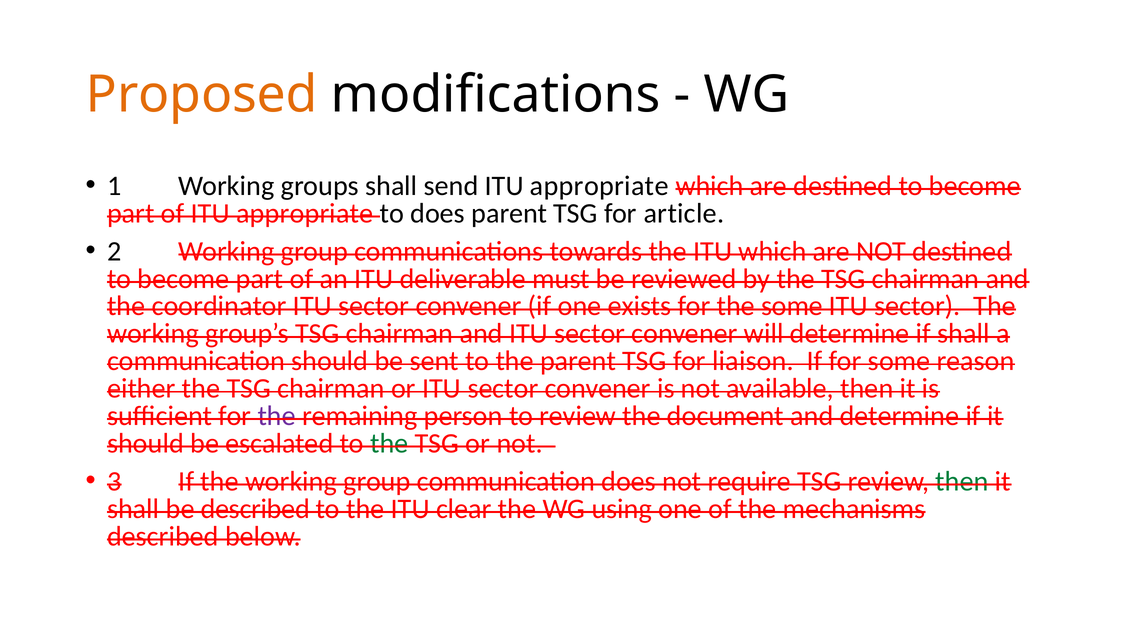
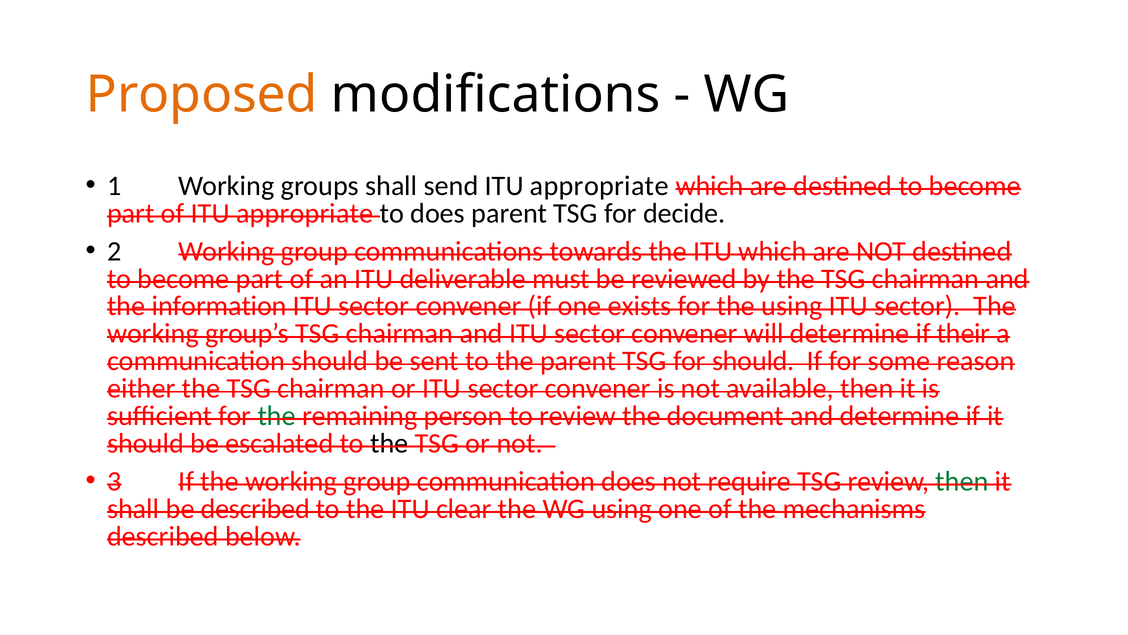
article: article -> decide
coordinator: coordinator -> information
the some: some -> using
if shall: shall -> their
for liaison: liaison -> should
the at (277, 416) colour: purple -> green
the at (389, 443) colour: green -> black
